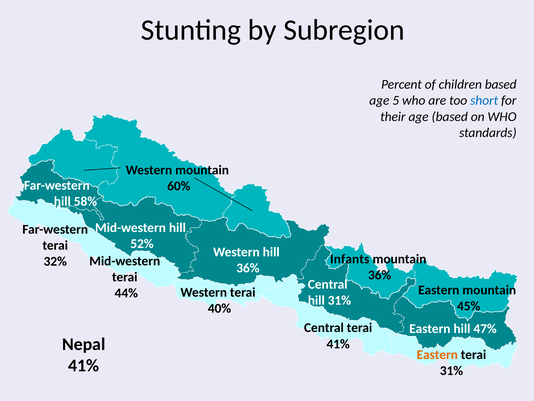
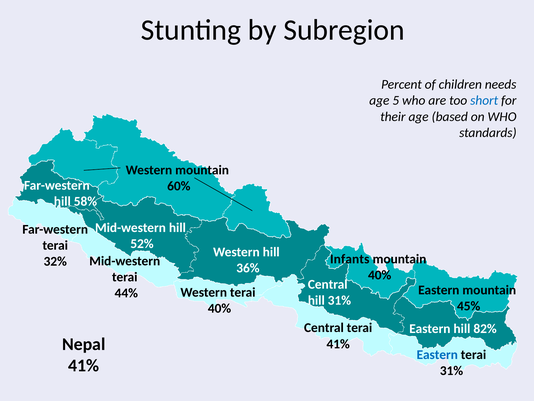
children based: based -> needs
36% at (380, 275): 36% -> 40%
47%: 47% -> 82%
Eastern at (437, 354) colour: orange -> blue
